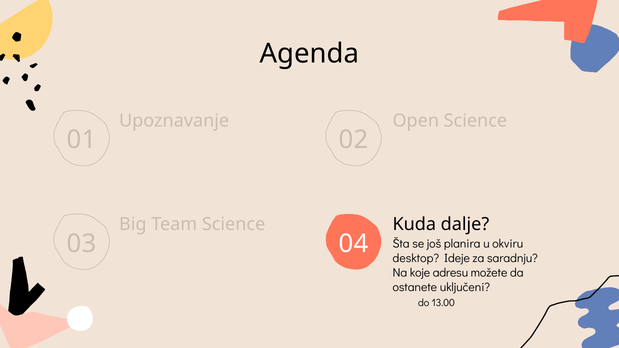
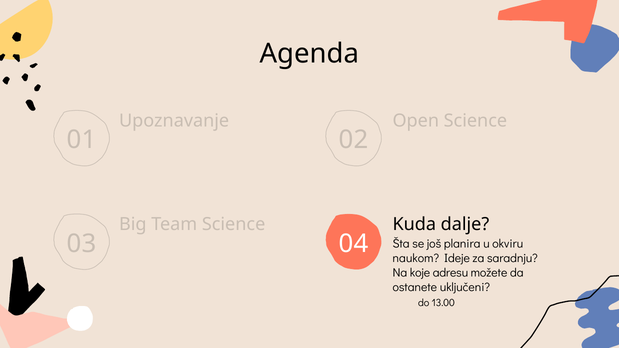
desktop: desktop -> naukom
